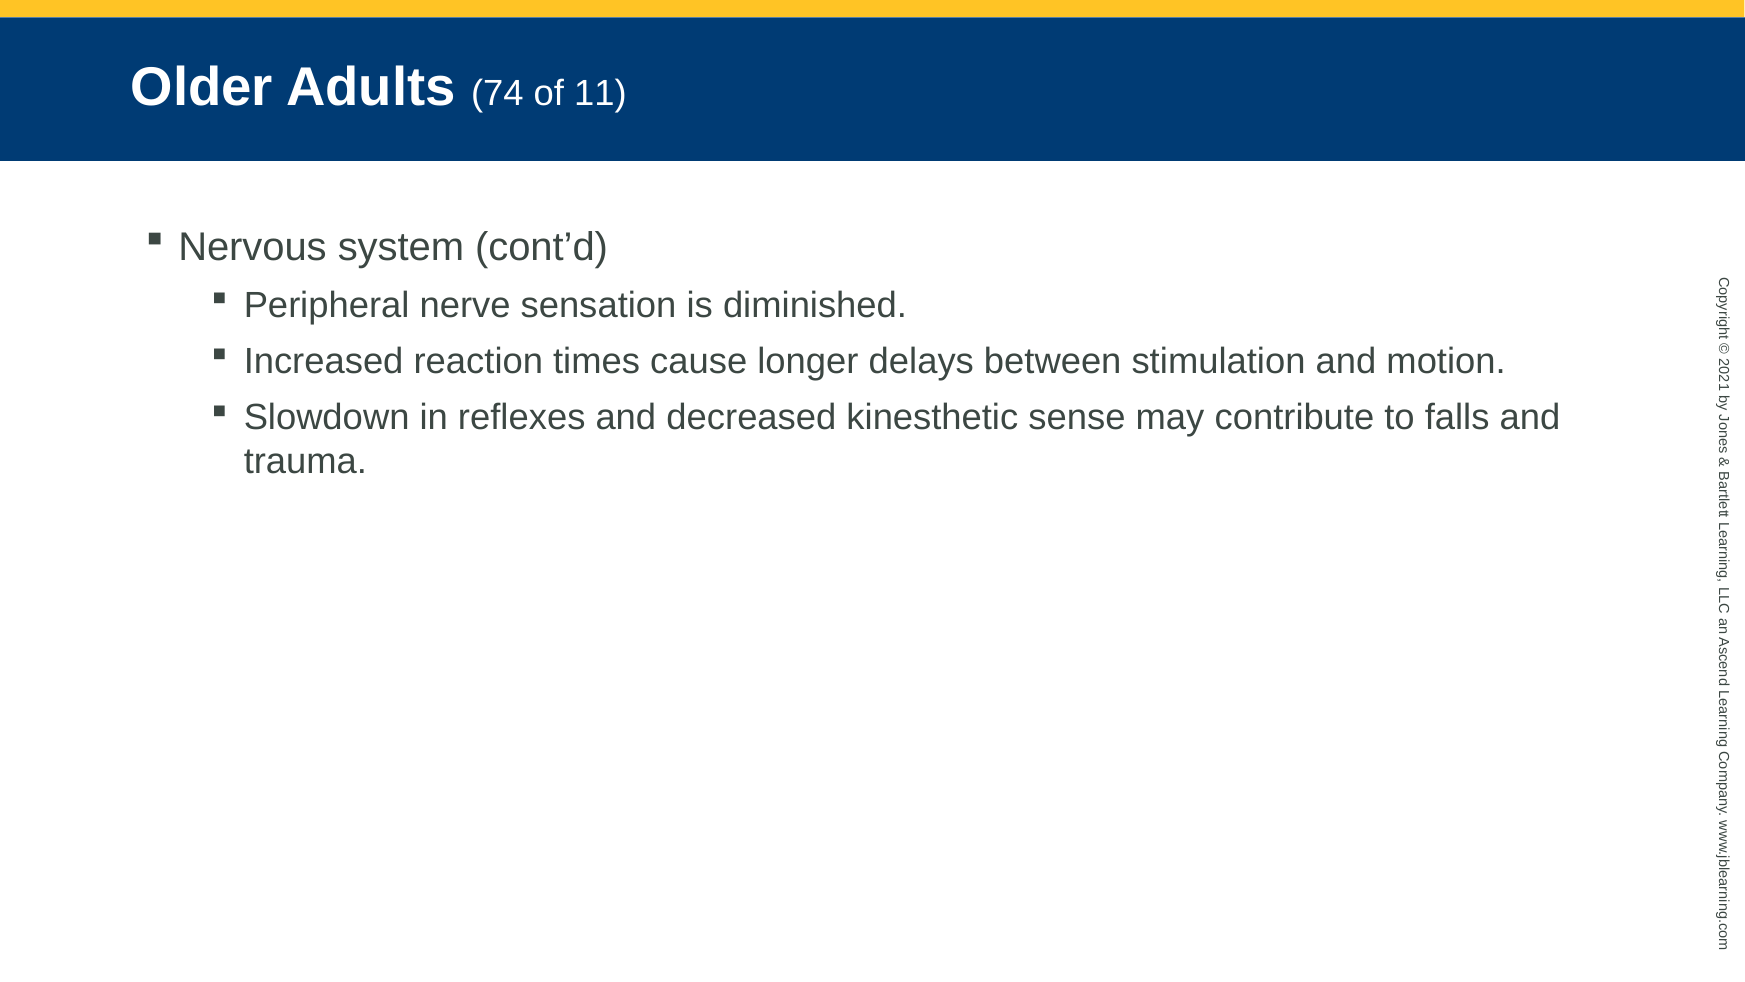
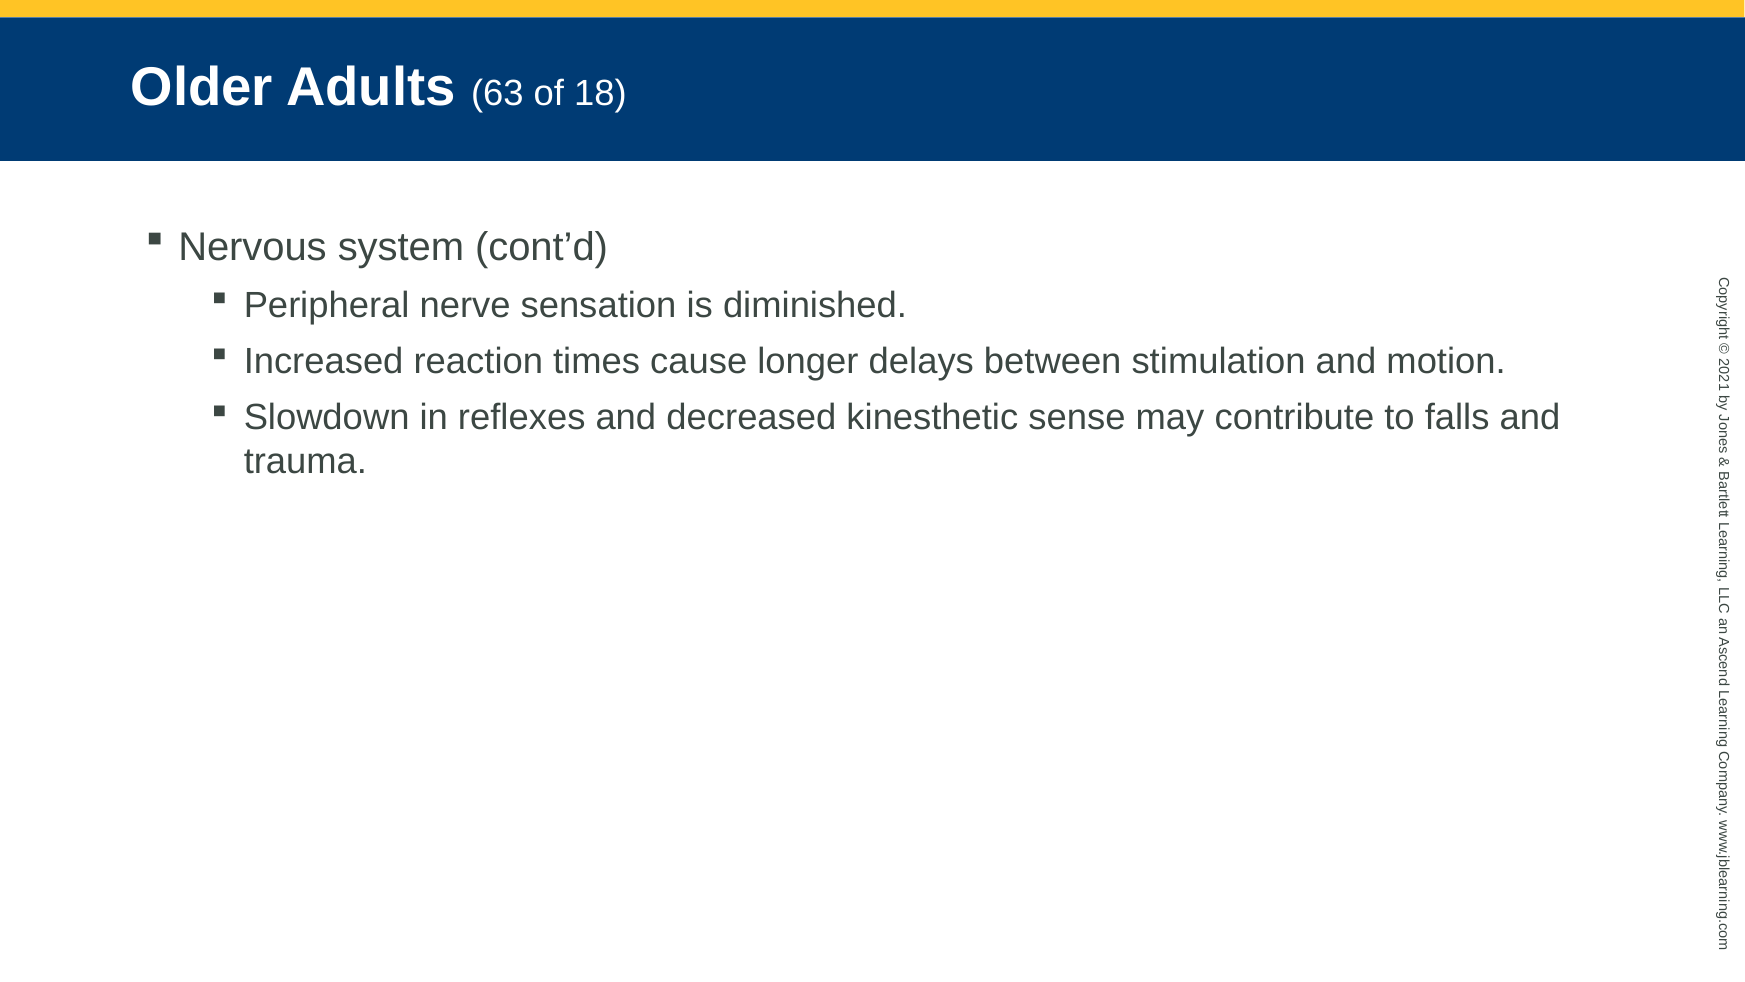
74: 74 -> 63
11: 11 -> 18
